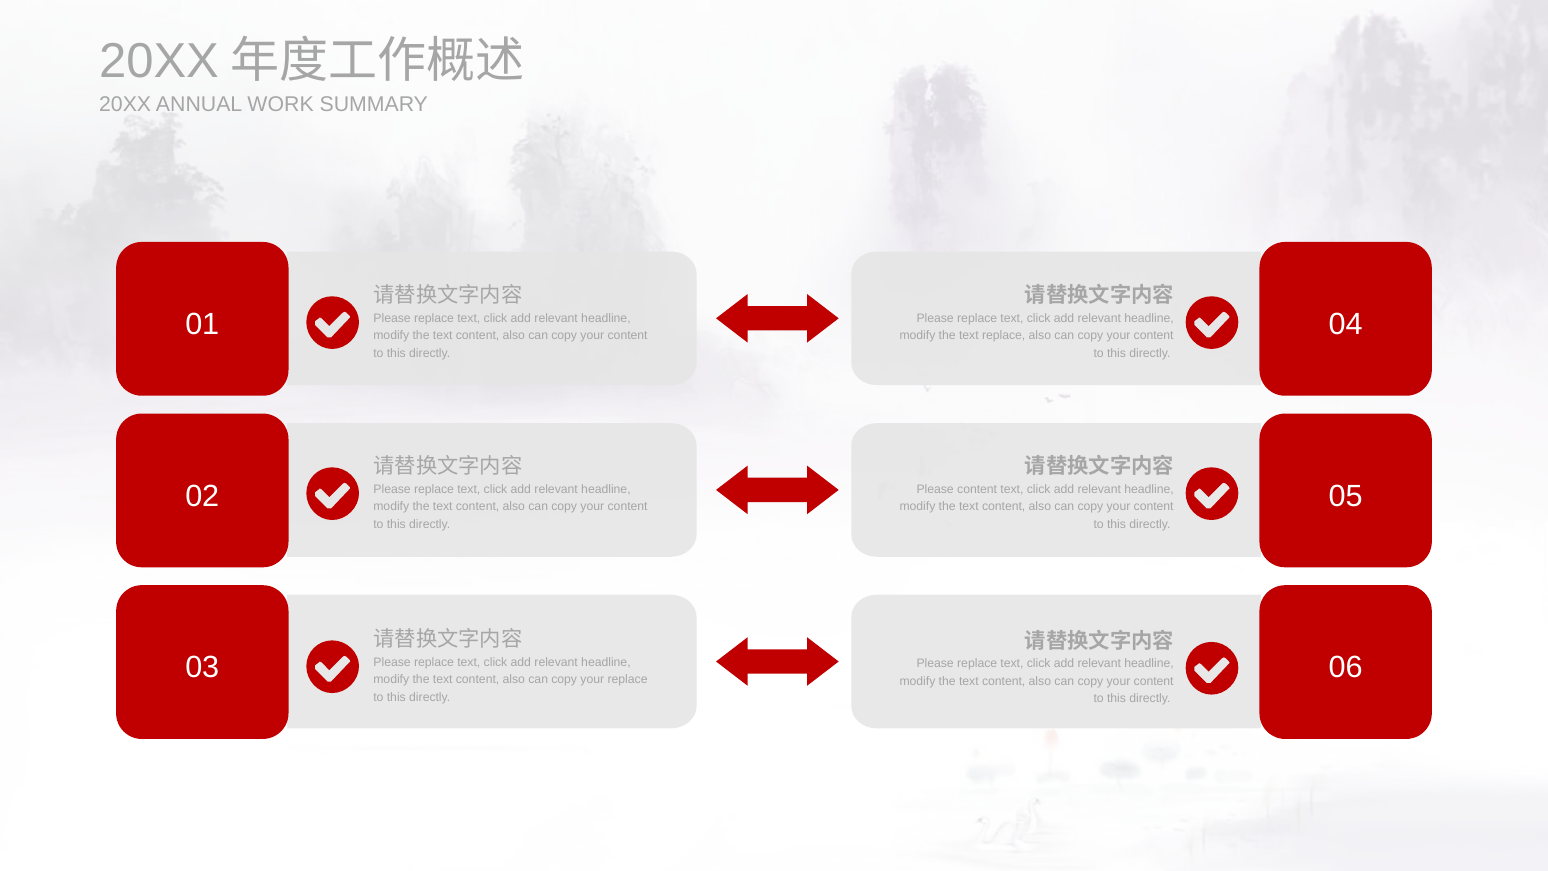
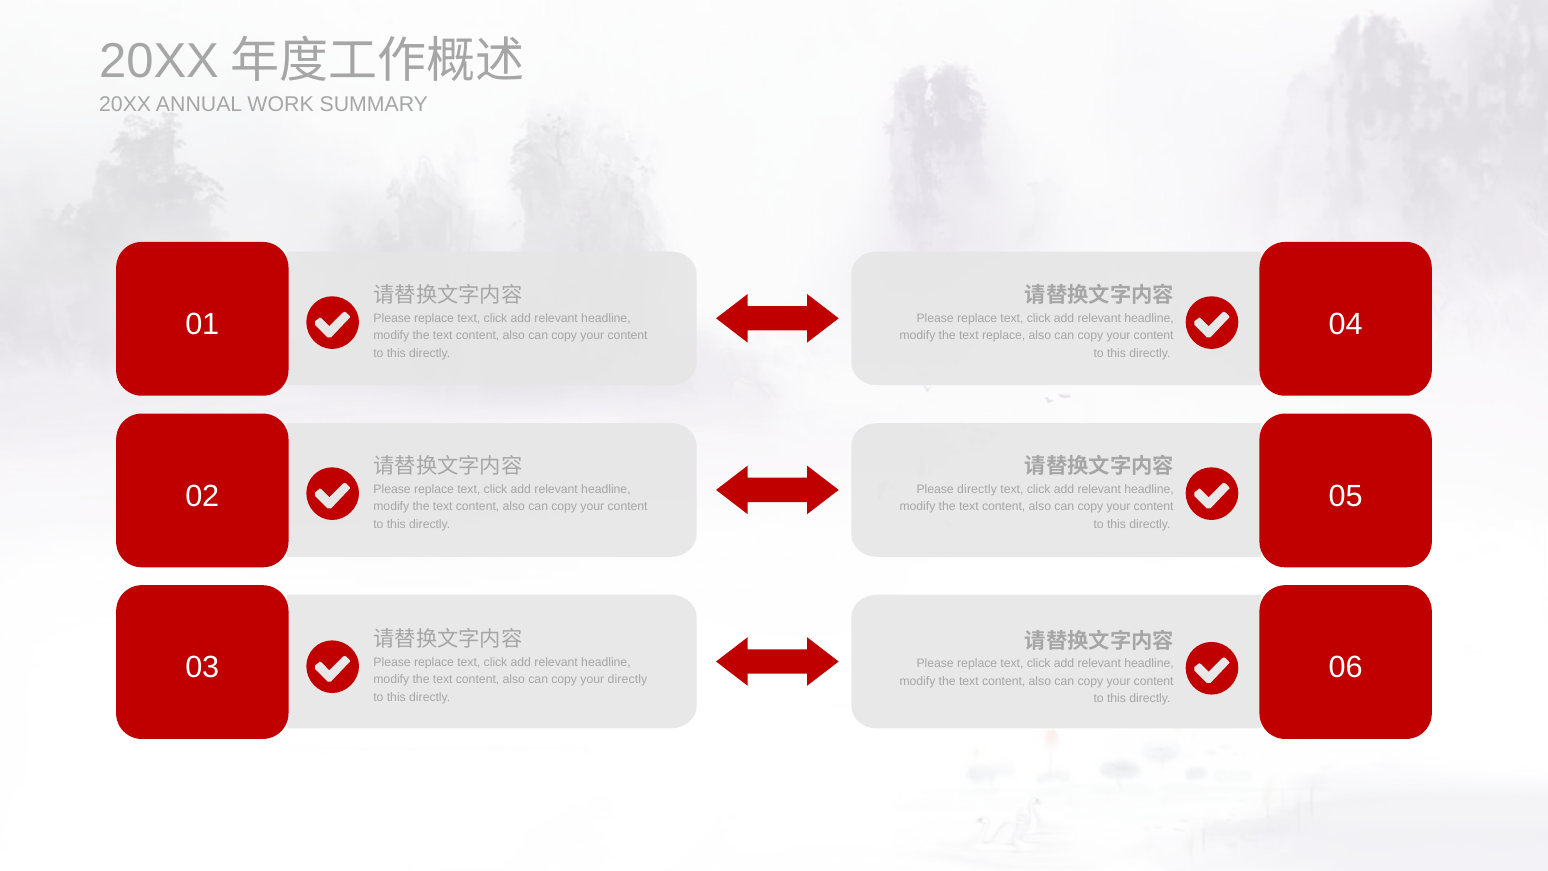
Please content: content -> directly
your replace: replace -> directly
